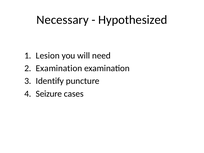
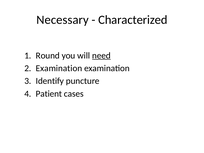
Hypothesized: Hypothesized -> Characterized
Lesion: Lesion -> Round
need underline: none -> present
Seizure: Seizure -> Patient
